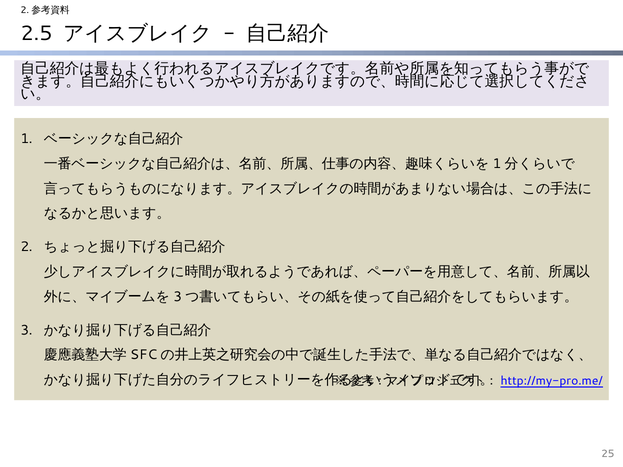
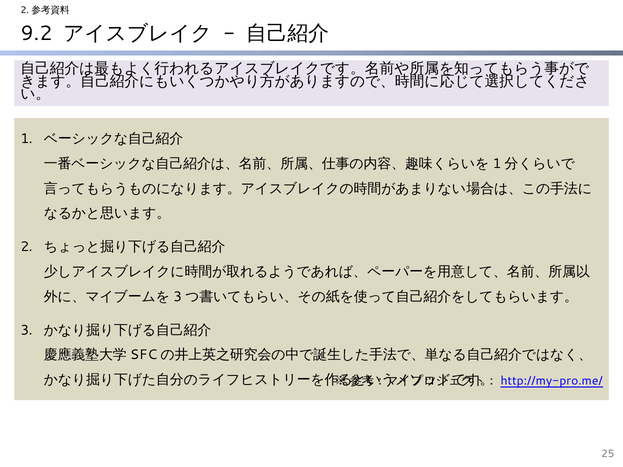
2.5: 2.5 -> 9.2
